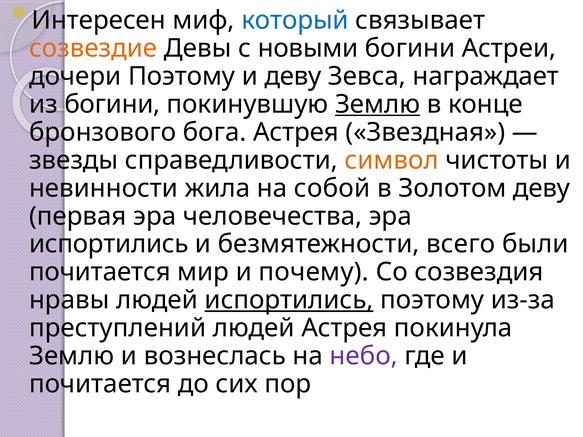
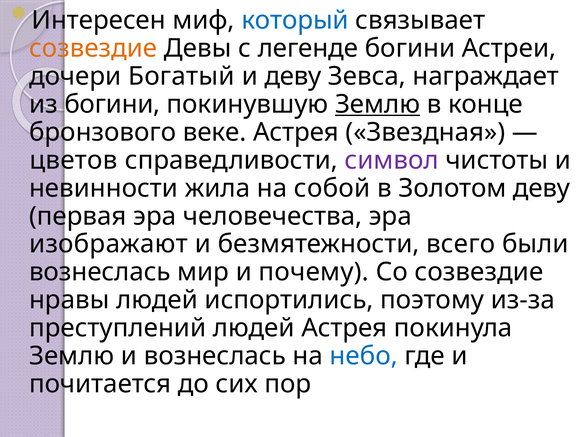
новыми: новыми -> легенде
дочери Поэтому: Поэтому -> Богатый
бога: бога -> веке
звезды: звезды -> цветов
символ colour: orange -> purple
испортились at (109, 244): испортились -> изображают
почитается at (100, 272): почитается -> вознеслась
Со созвездия: созвездия -> созвездие
испортились at (289, 300) underline: present -> none
небо colour: purple -> blue
